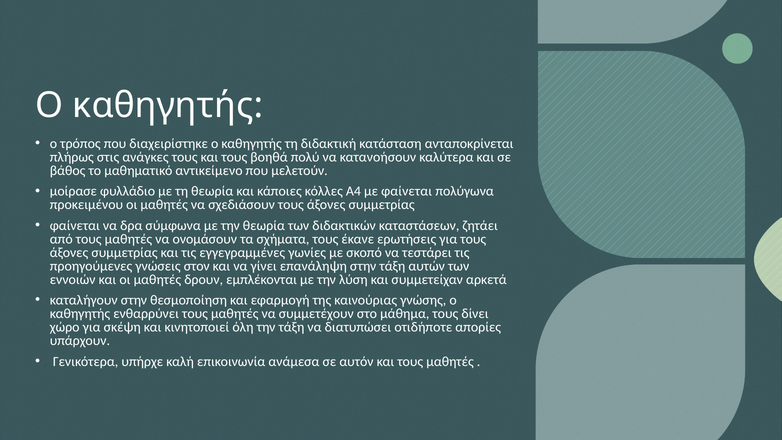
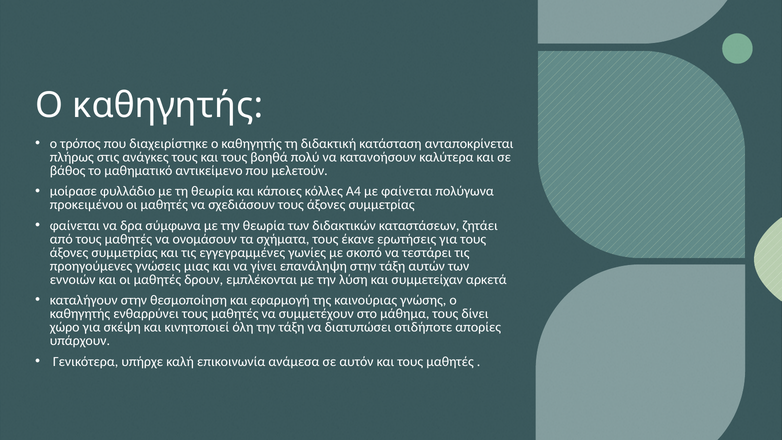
στον: στον -> μιας
